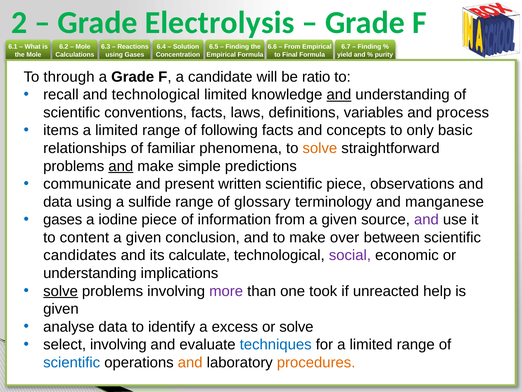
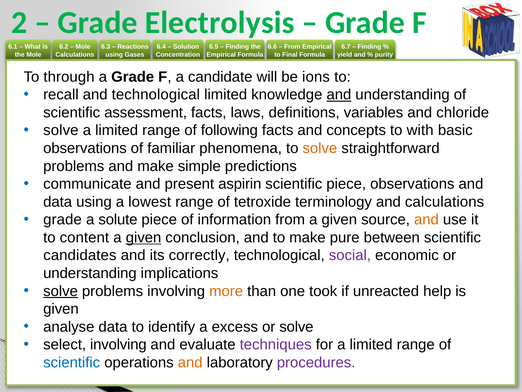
ratio: ratio -> ions
conventions: conventions -> assessment
process: process -> chloride
items at (61, 130): items -> solve
only: only -> with
relationships at (85, 148): relationships -> observations
and at (121, 166) underline: present -> none
written: written -> aspirin
sulfide: sulfide -> lowest
glossary: glossary -> tetroxide
and manganese: manganese -> calculations
gases at (63, 219): gases -> grade
iodine: iodine -> solute
and at (426, 219) colour: purple -> orange
given at (144, 237) underline: none -> present
over: over -> pure
calculate: calculate -> correctly
more colour: purple -> orange
techniques colour: blue -> purple
procedures colour: orange -> purple
